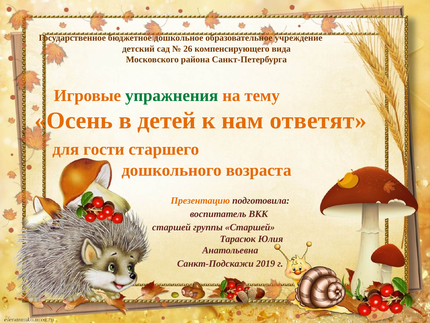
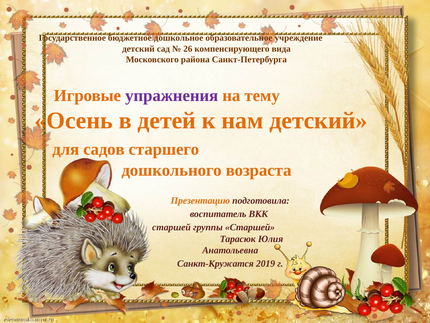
упражнения colour: green -> purple
нам ответят: ответят -> детский
гости: гости -> садов
Санкт-Подскажи: Санкт-Подскажи -> Санкт-Кружатся
